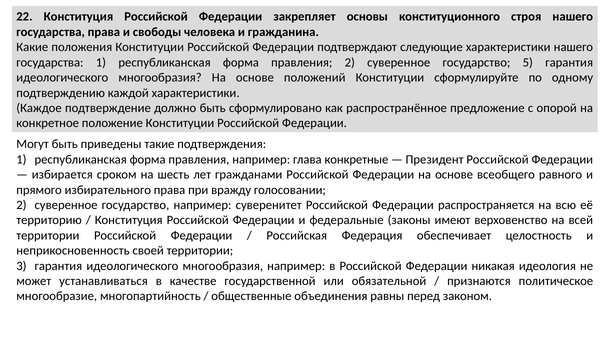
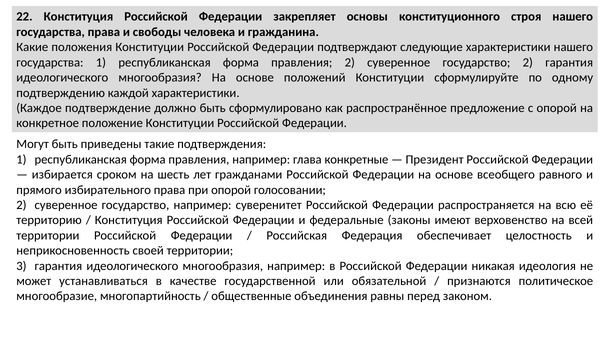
государство 5: 5 -> 2
при вражду: вражду -> опорой
